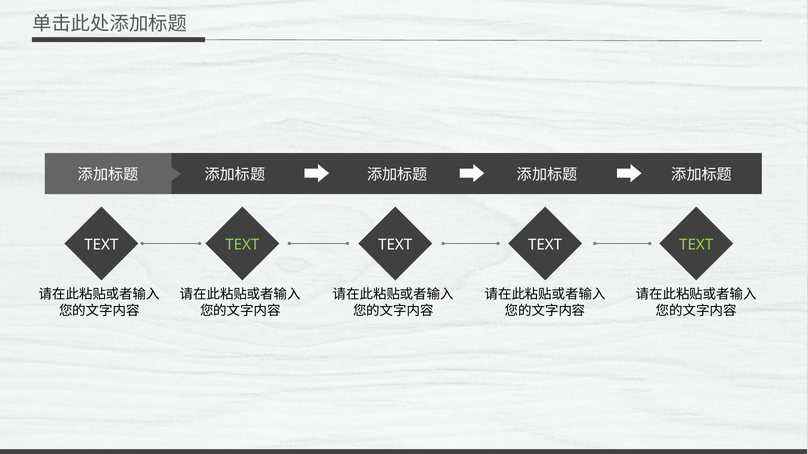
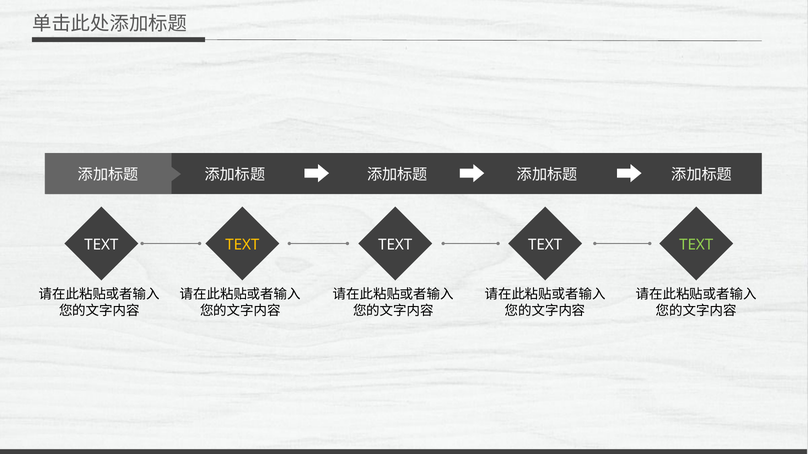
TEXT at (242, 245) colour: light green -> yellow
